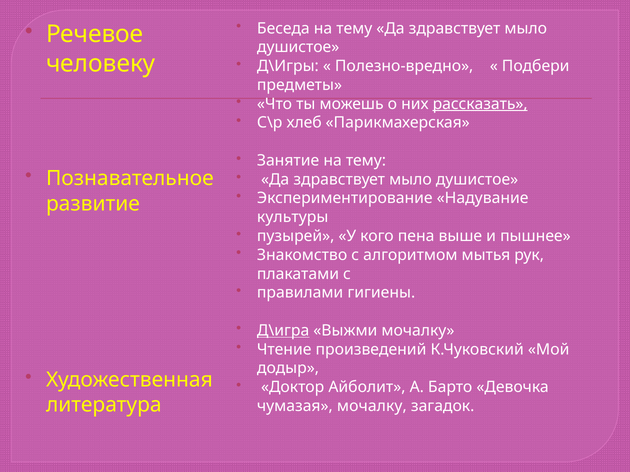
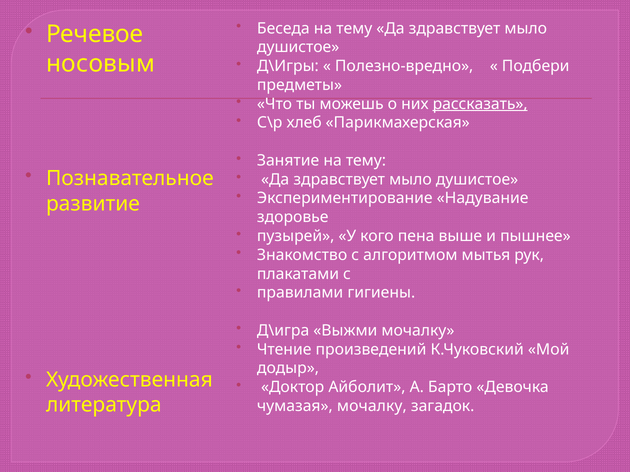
человеку: человеку -> носовым
культуры: культуры -> здоровье
Д\игра underline: present -> none
